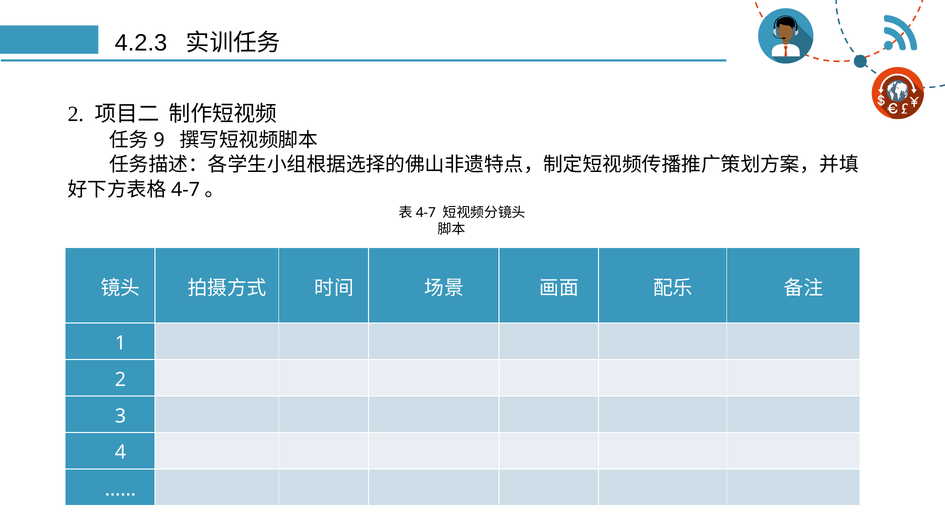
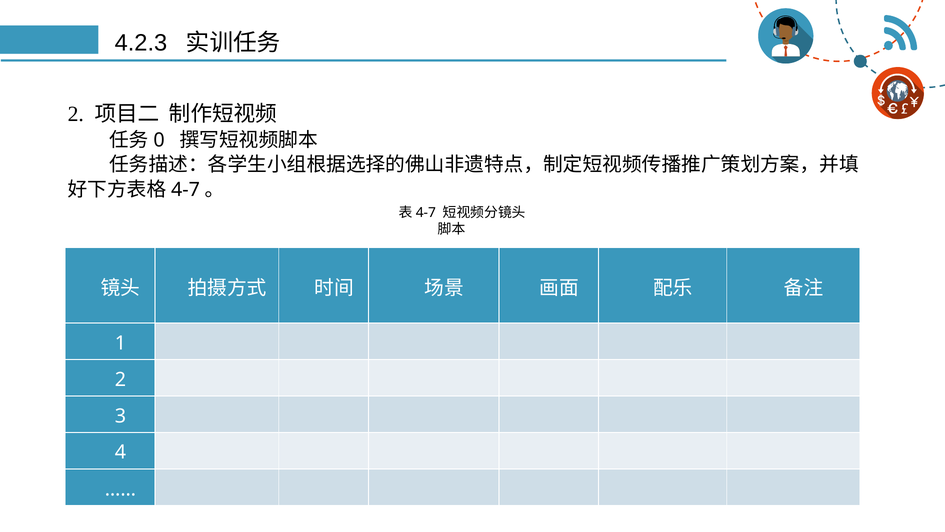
9: 9 -> 0
